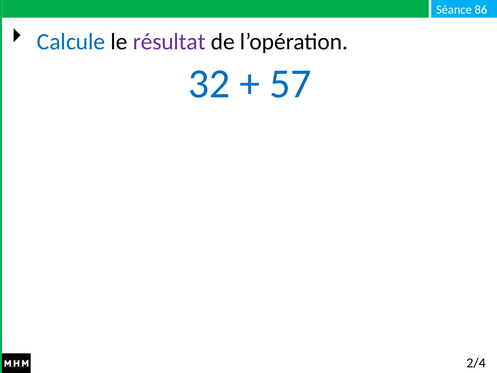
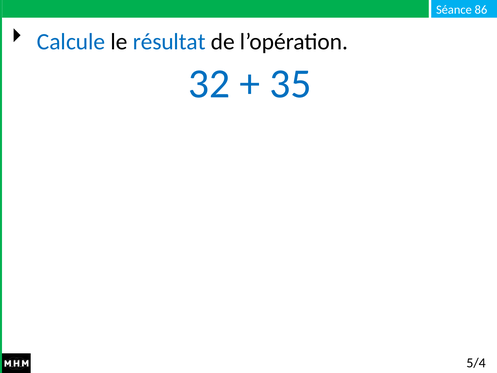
résultat colour: purple -> blue
57: 57 -> 35
2/4: 2/4 -> 5/4
